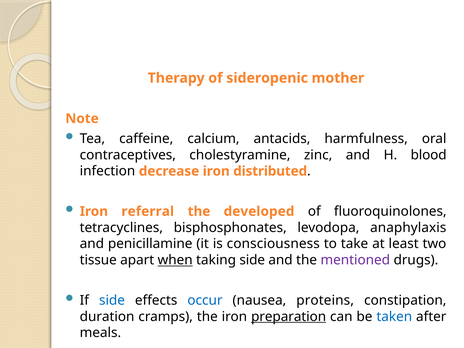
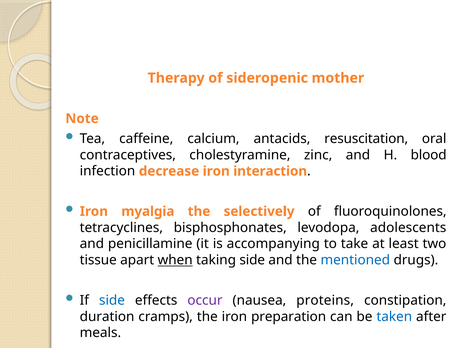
harmfulness: harmfulness -> resuscitation
distributed: distributed -> interaction
referral: referral -> myalgia
developed: developed -> selectively
anaphylaxis: anaphylaxis -> adolescents
consciousness: consciousness -> accompanying
mentioned colour: purple -> blue
occur colour: blue -> purple
preparation underline: present -> none
